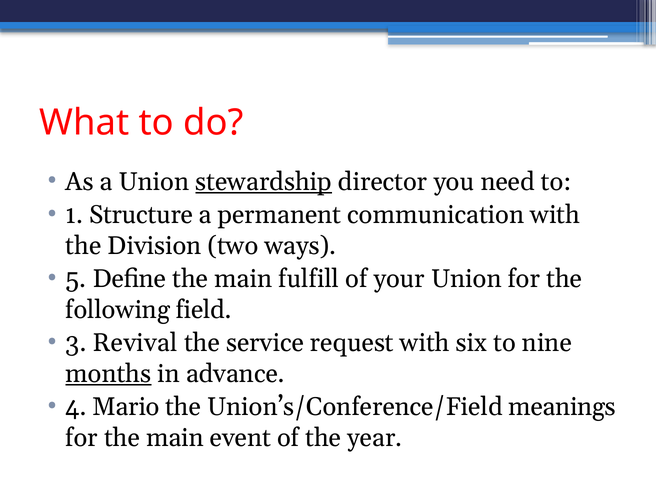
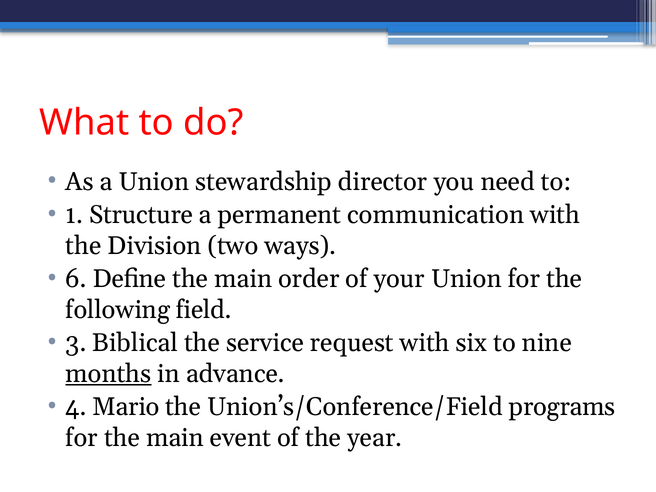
stewardship underline: present -> none
5: 5 -> 6
fulfill: fulfill -> order
Revival: Revival -> Biblical
meanings: meanings -> programs
